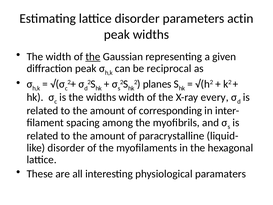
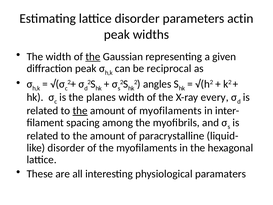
planes: planes -> angles
the widths: widths -> planes
the at (80, 111) underline: none -> present
of corresponding: corresponding -> myofilaments
